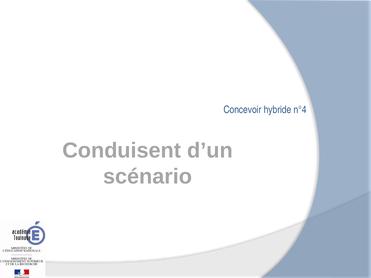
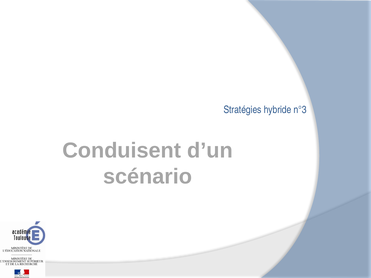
Concevoir: Concevoir -> Stratégies
n°4: n°4 -> n°3
